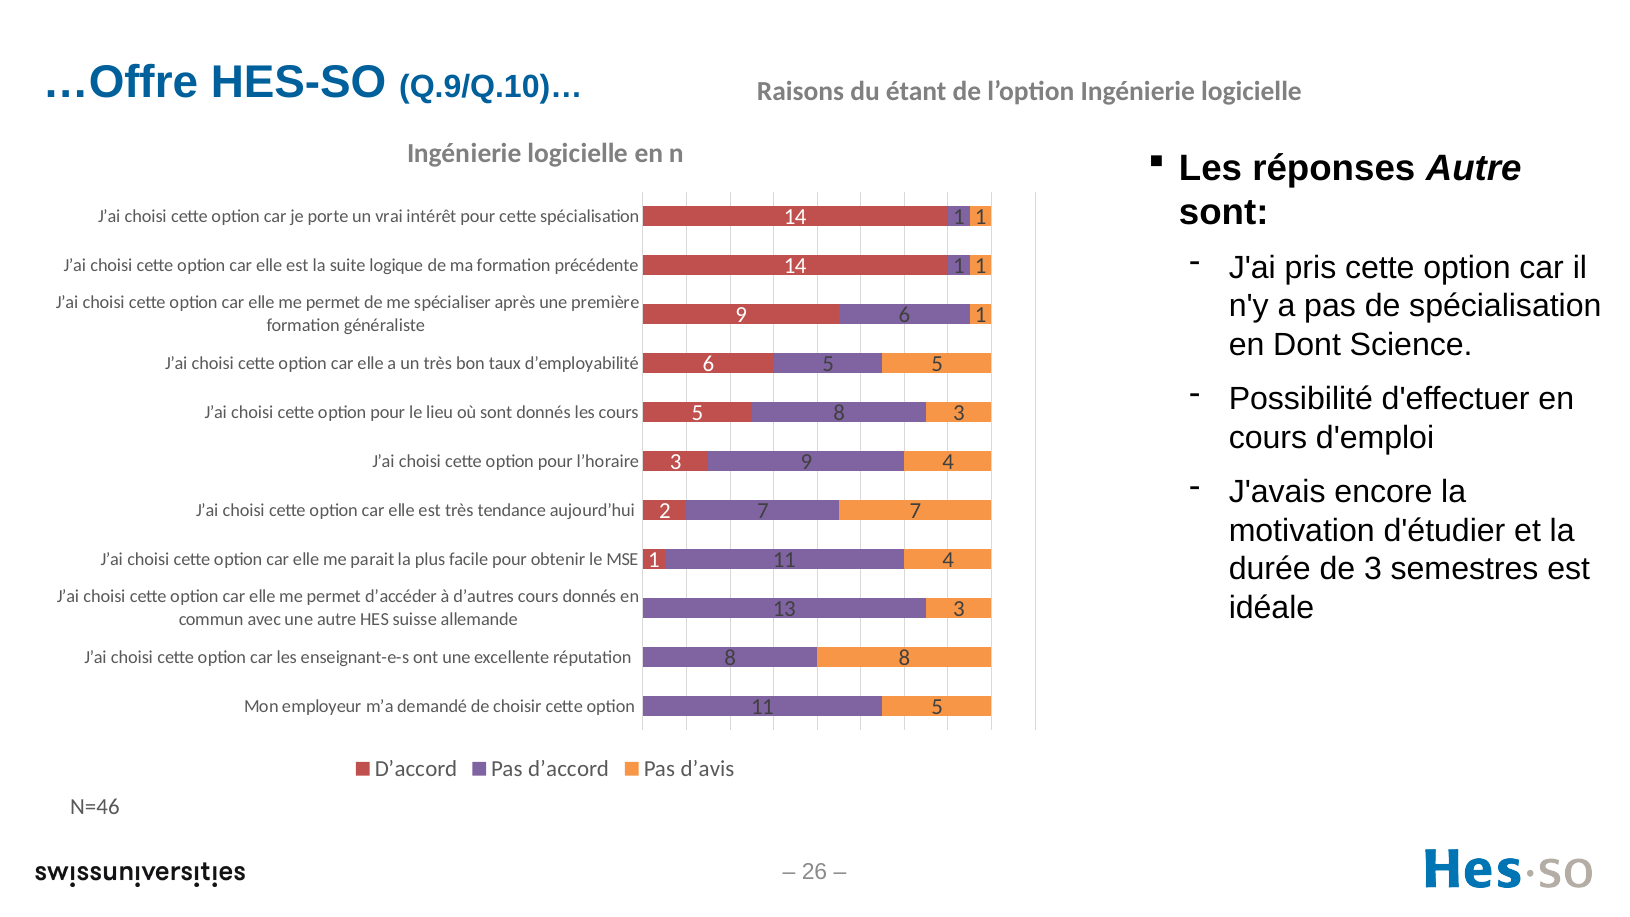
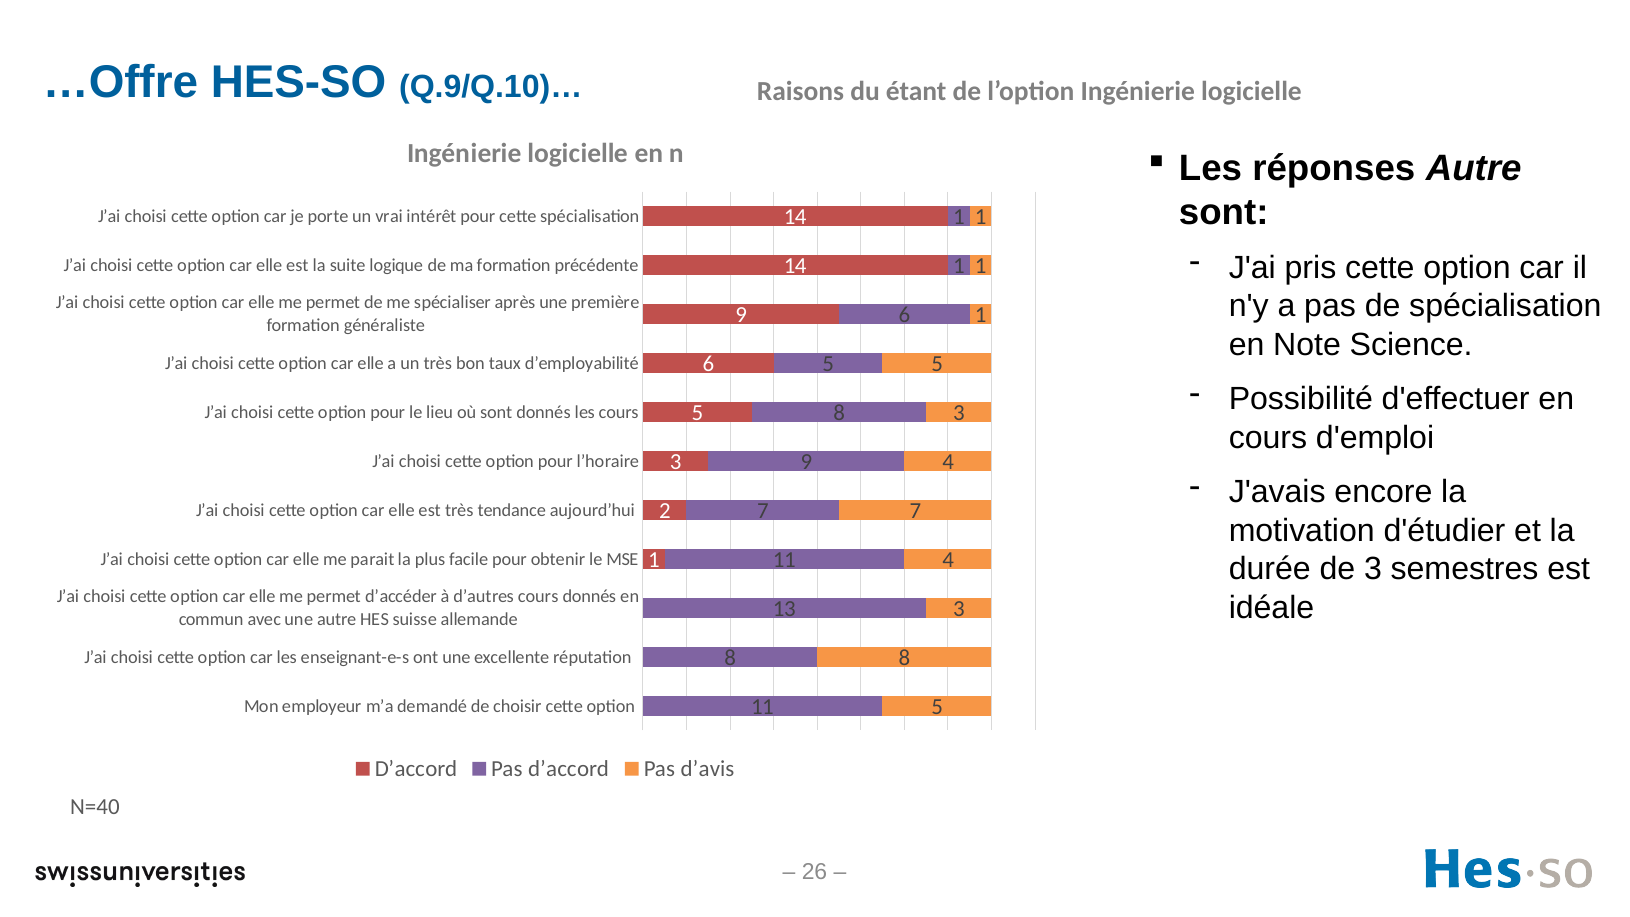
Dont: Dont -> Note
N=46: N=46 -> N=40
